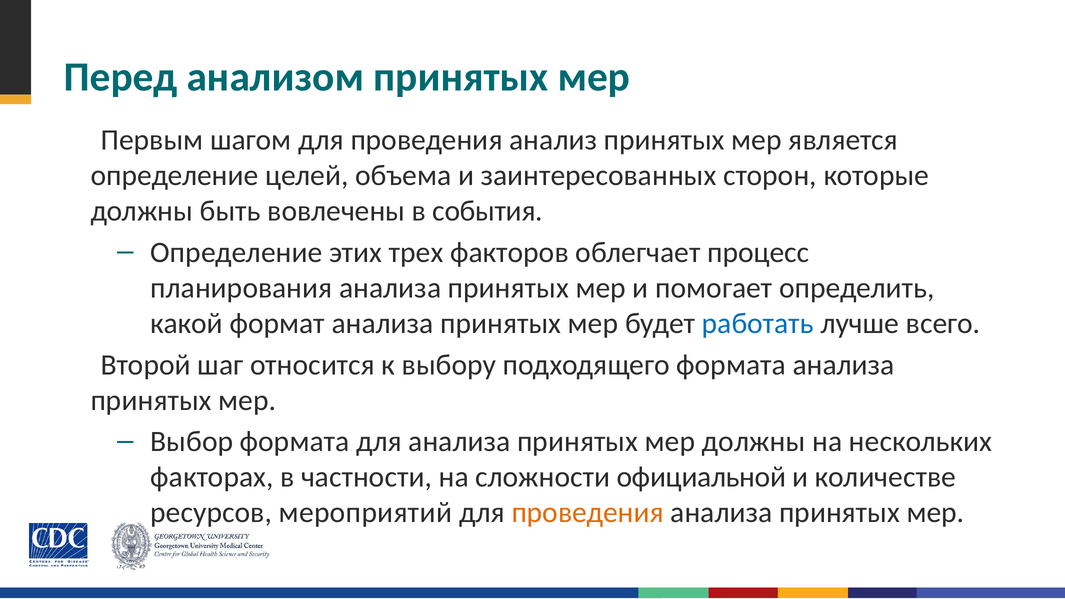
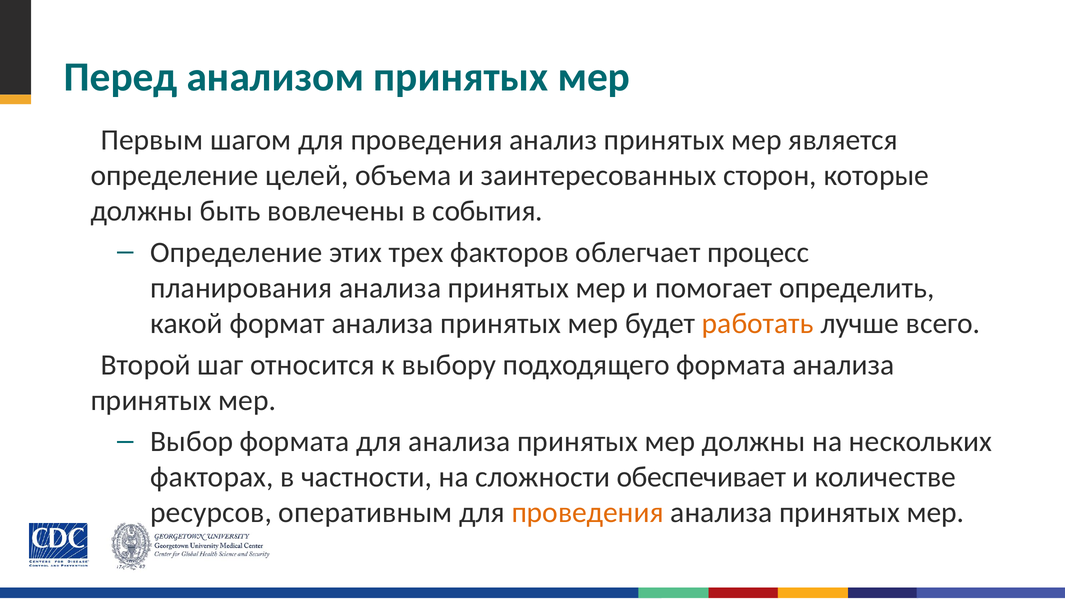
работать colour: blue -> orange
официальной: официальной -> обеспечивает
мероприятий: мероприятий -> оперативным
